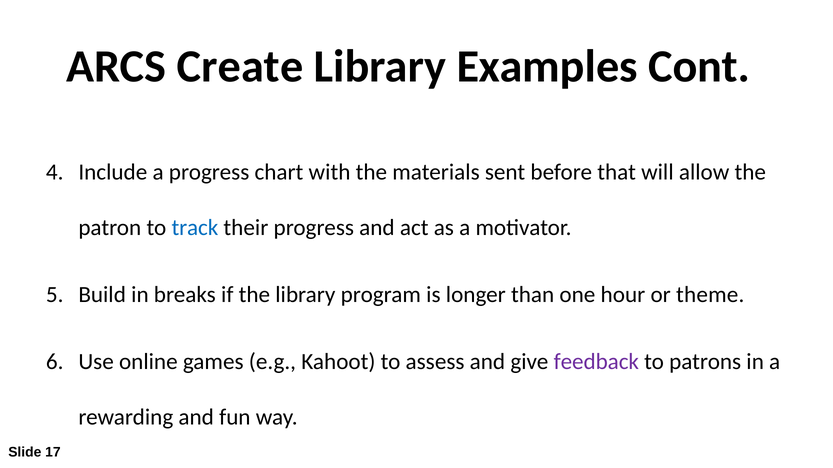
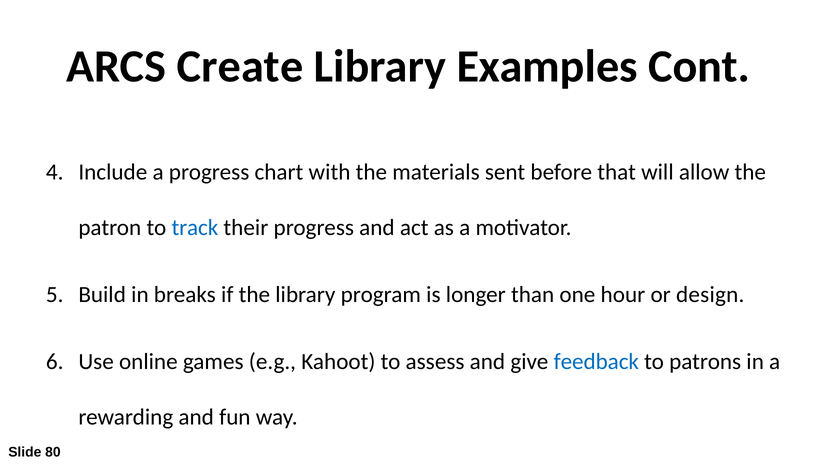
theme: theme -> design
feedback colour: purple -> blue
17: 17 -> 80
